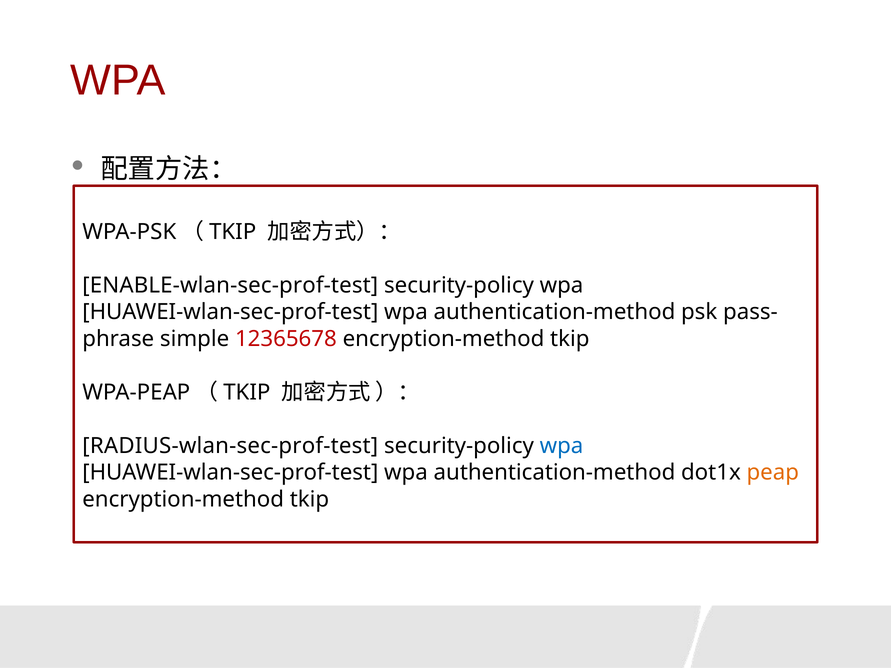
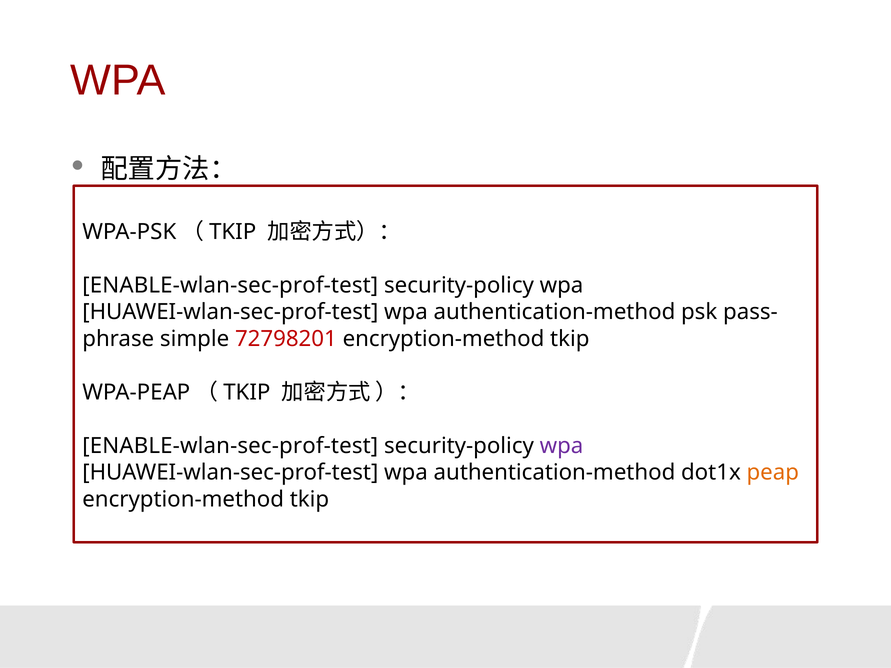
12365678: 12365678 -> 72798201
RADIUS-wlan-sec-prof-test at (230, 446): RADIUS-wlan-sec-prof-test -> ENABLE-wlan-sec-prof-test
wpa at (562, 446) colour: blue -> purple
